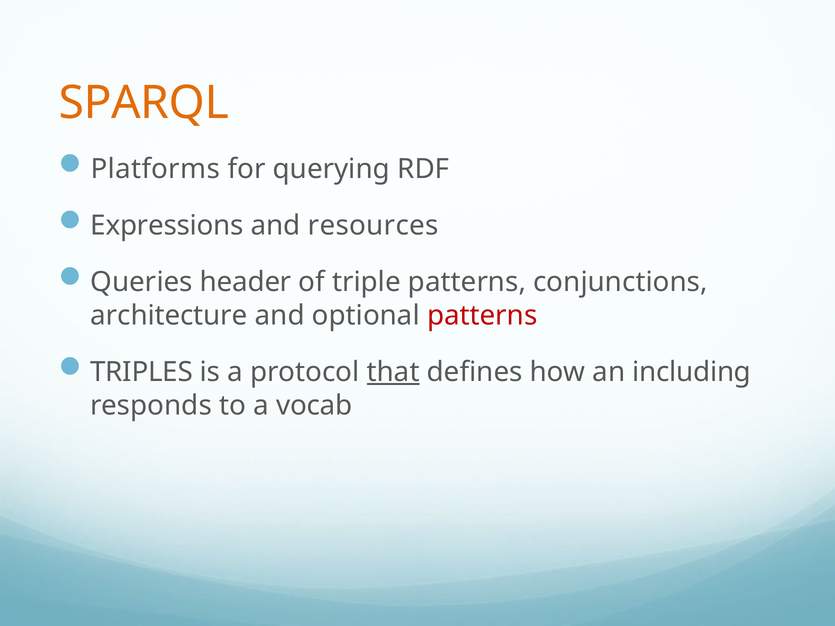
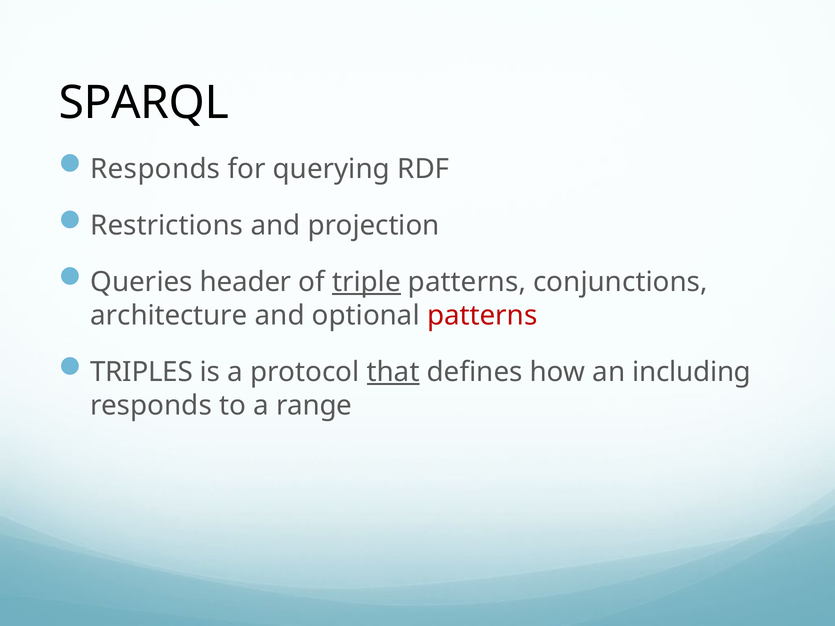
SPARQL colour: orange -> black
Platforms at (155, 169): Platforms -> Responds
Expressions: Expressions -> Restrictions
resources: resources -> projection
triple underline: none -> present
vocab: vocab -> range
